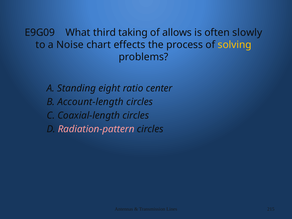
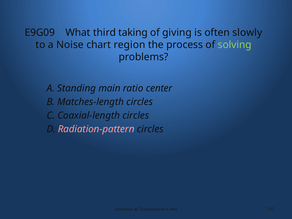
allows: allows -> giving
effects: effects -> region
solving colour: yellow -> light green
eight: eight -> main
Account-length: Account-length -> Matches-length
